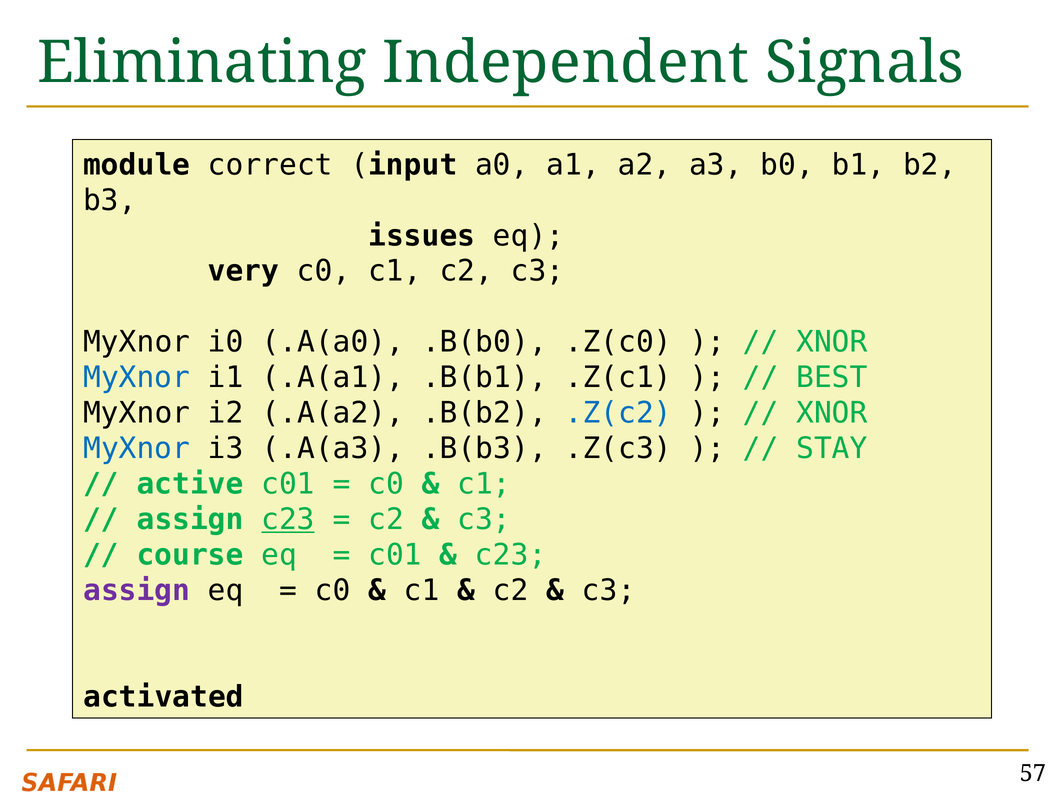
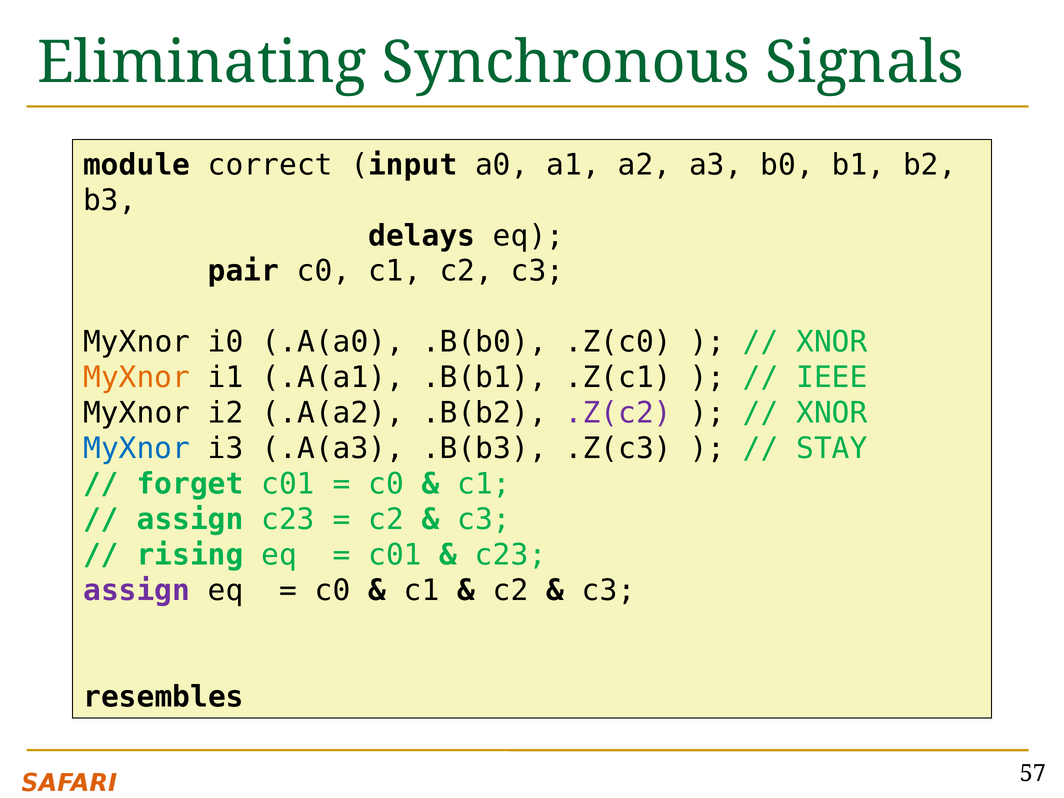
Independent: Independent -> Synchronous
issues: issues -> delays
very: very -> pair
MyXnor at (137, 378) colour: blue -> orange
BEST: BEST -> IEEE
.Z(c2 colour: blue -> purple
active: active -> forget
c23 at (288, 520) underline: present -> none
course: course -> rising
activated: activated -> resembles
